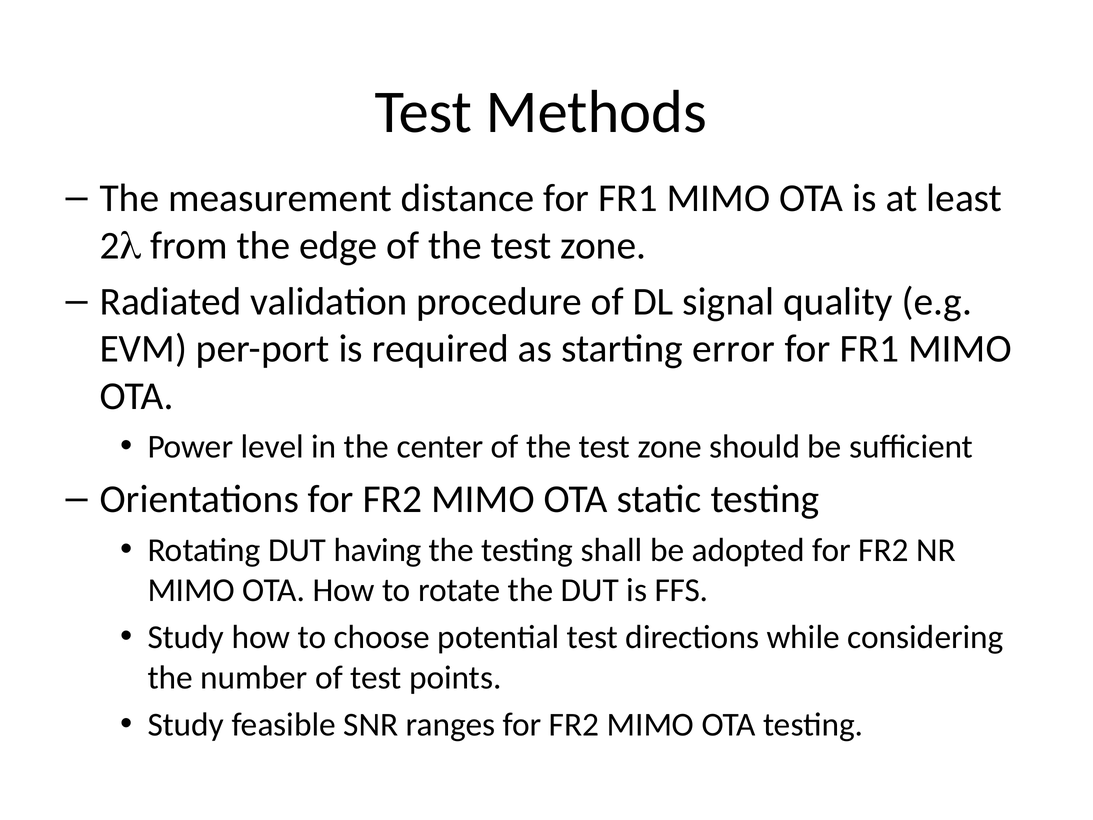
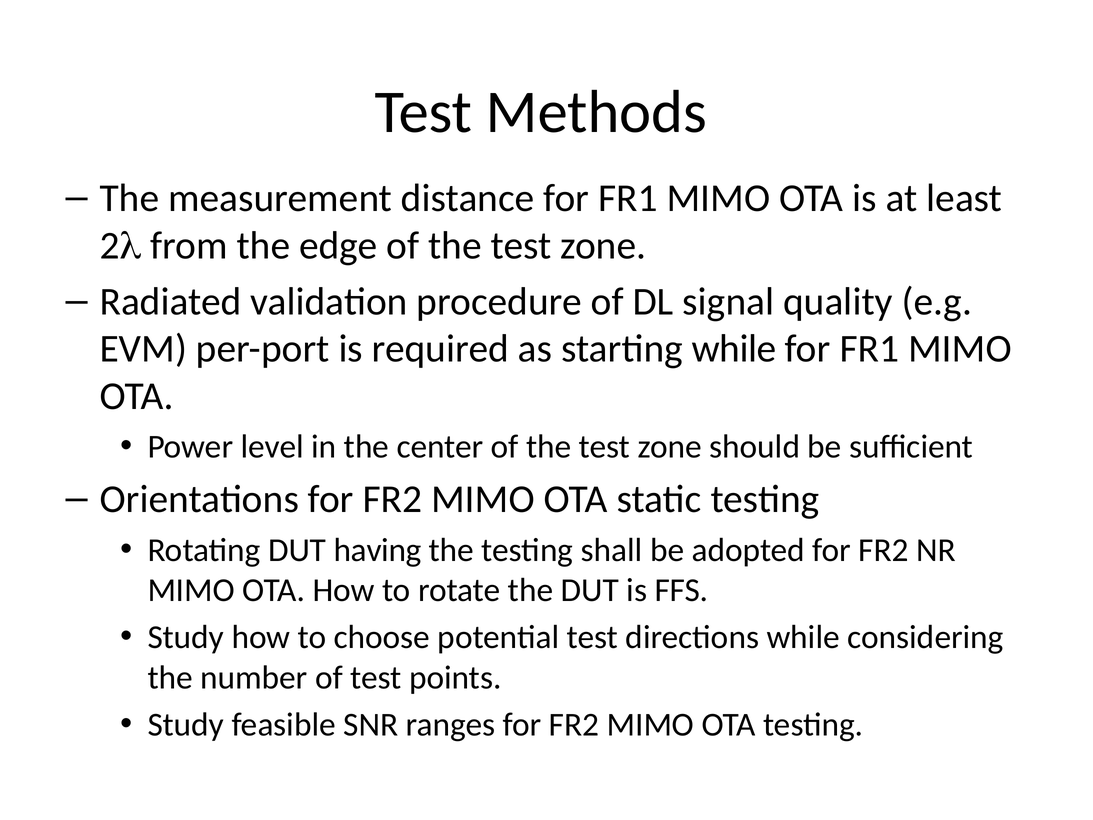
starting error: error -> while
